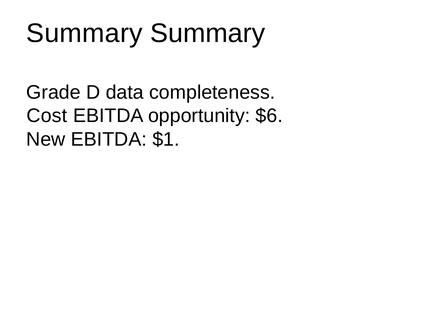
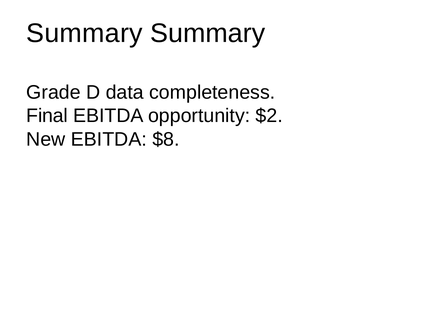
Cost: Cost -> Final
$6: $6 -> $2
$1: $1 -> $8
